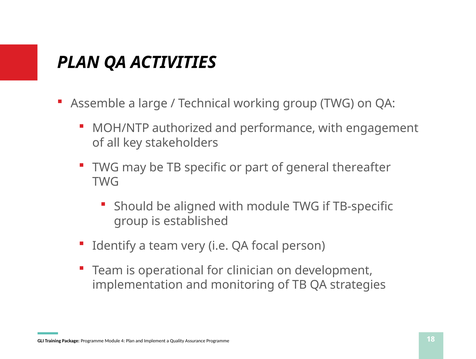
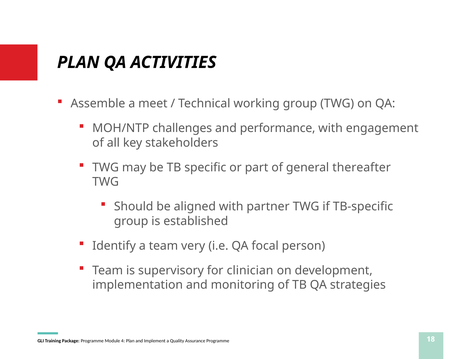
large: large -> meet
authorized: authorized -> challenges
with module: module -> partner
operational: operational -> supervisory
